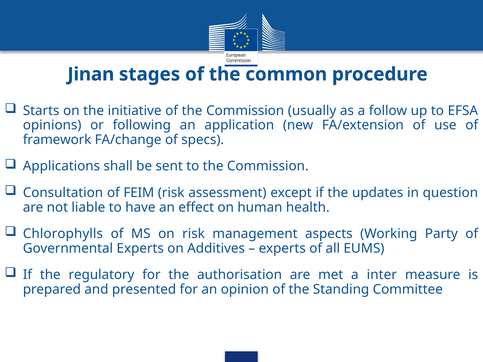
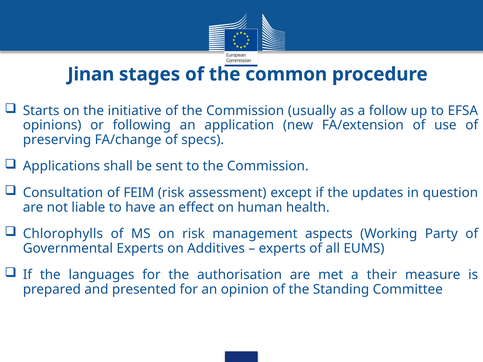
framework: framework -> preserving
regulatory: regulatory -> languages
inter: inter -> their
